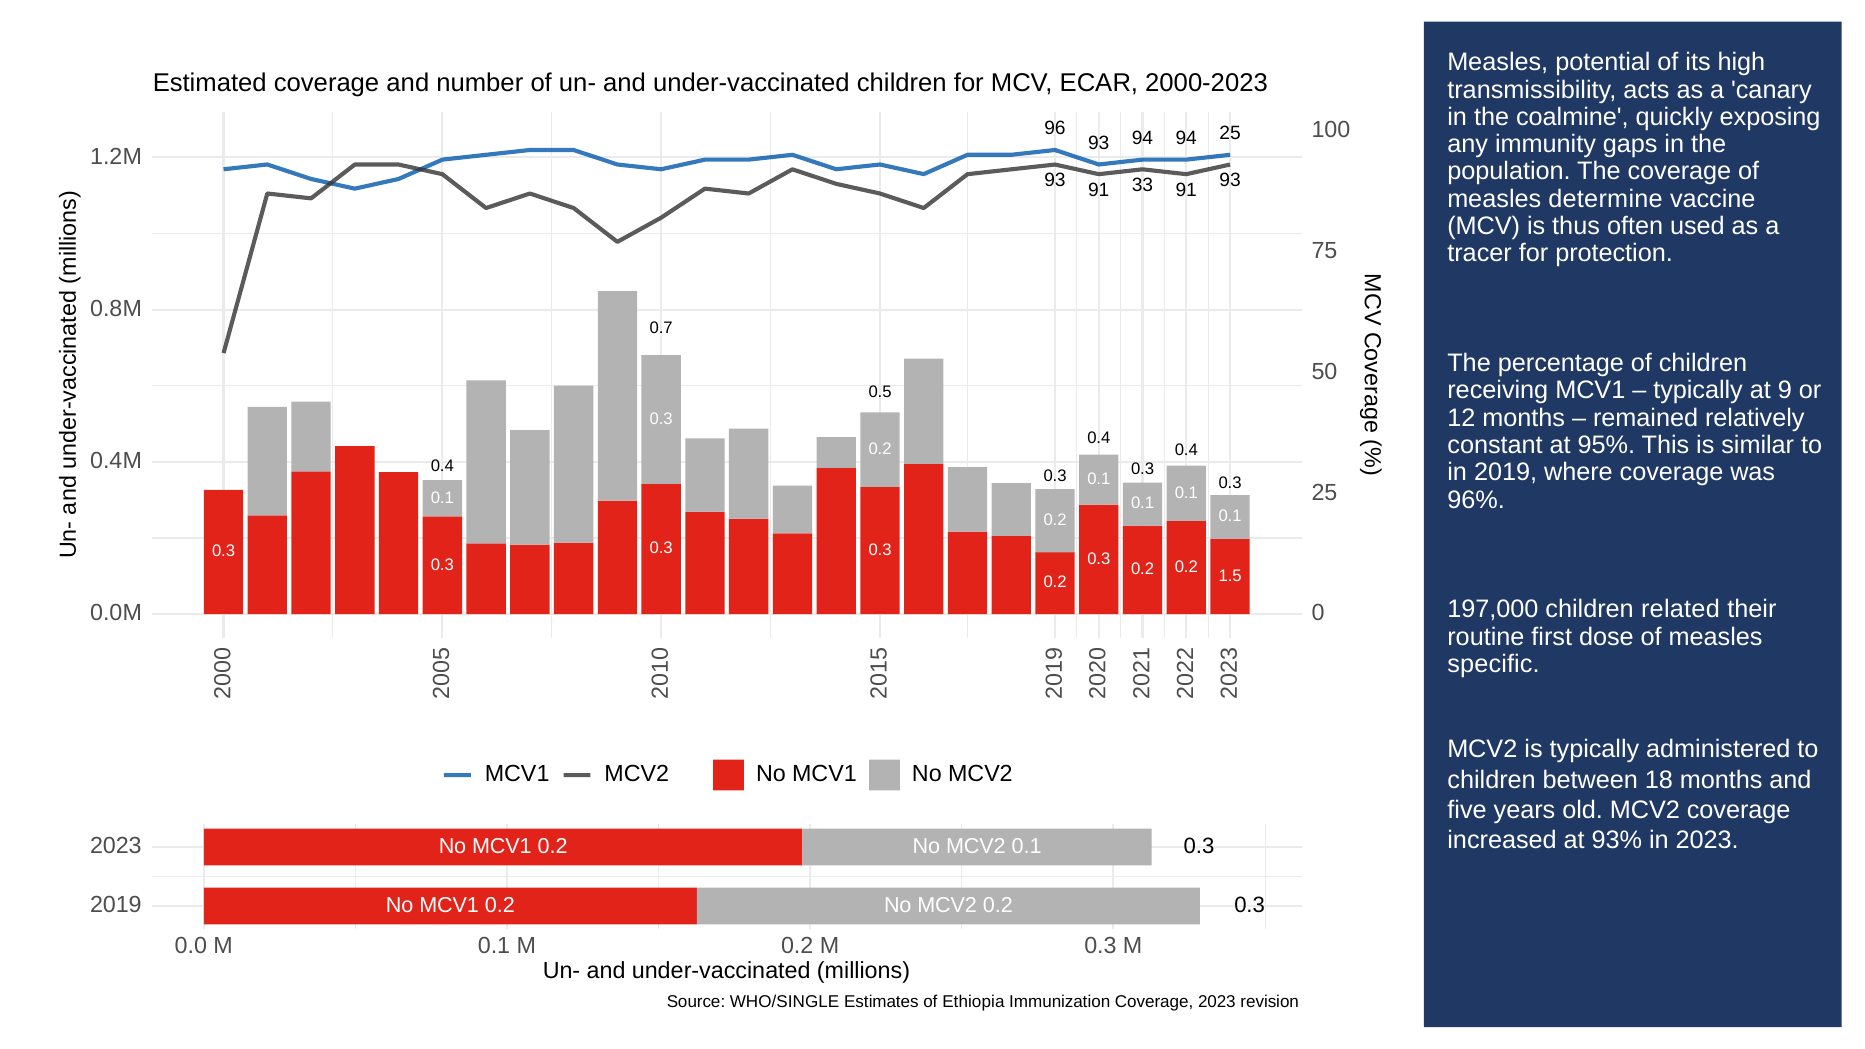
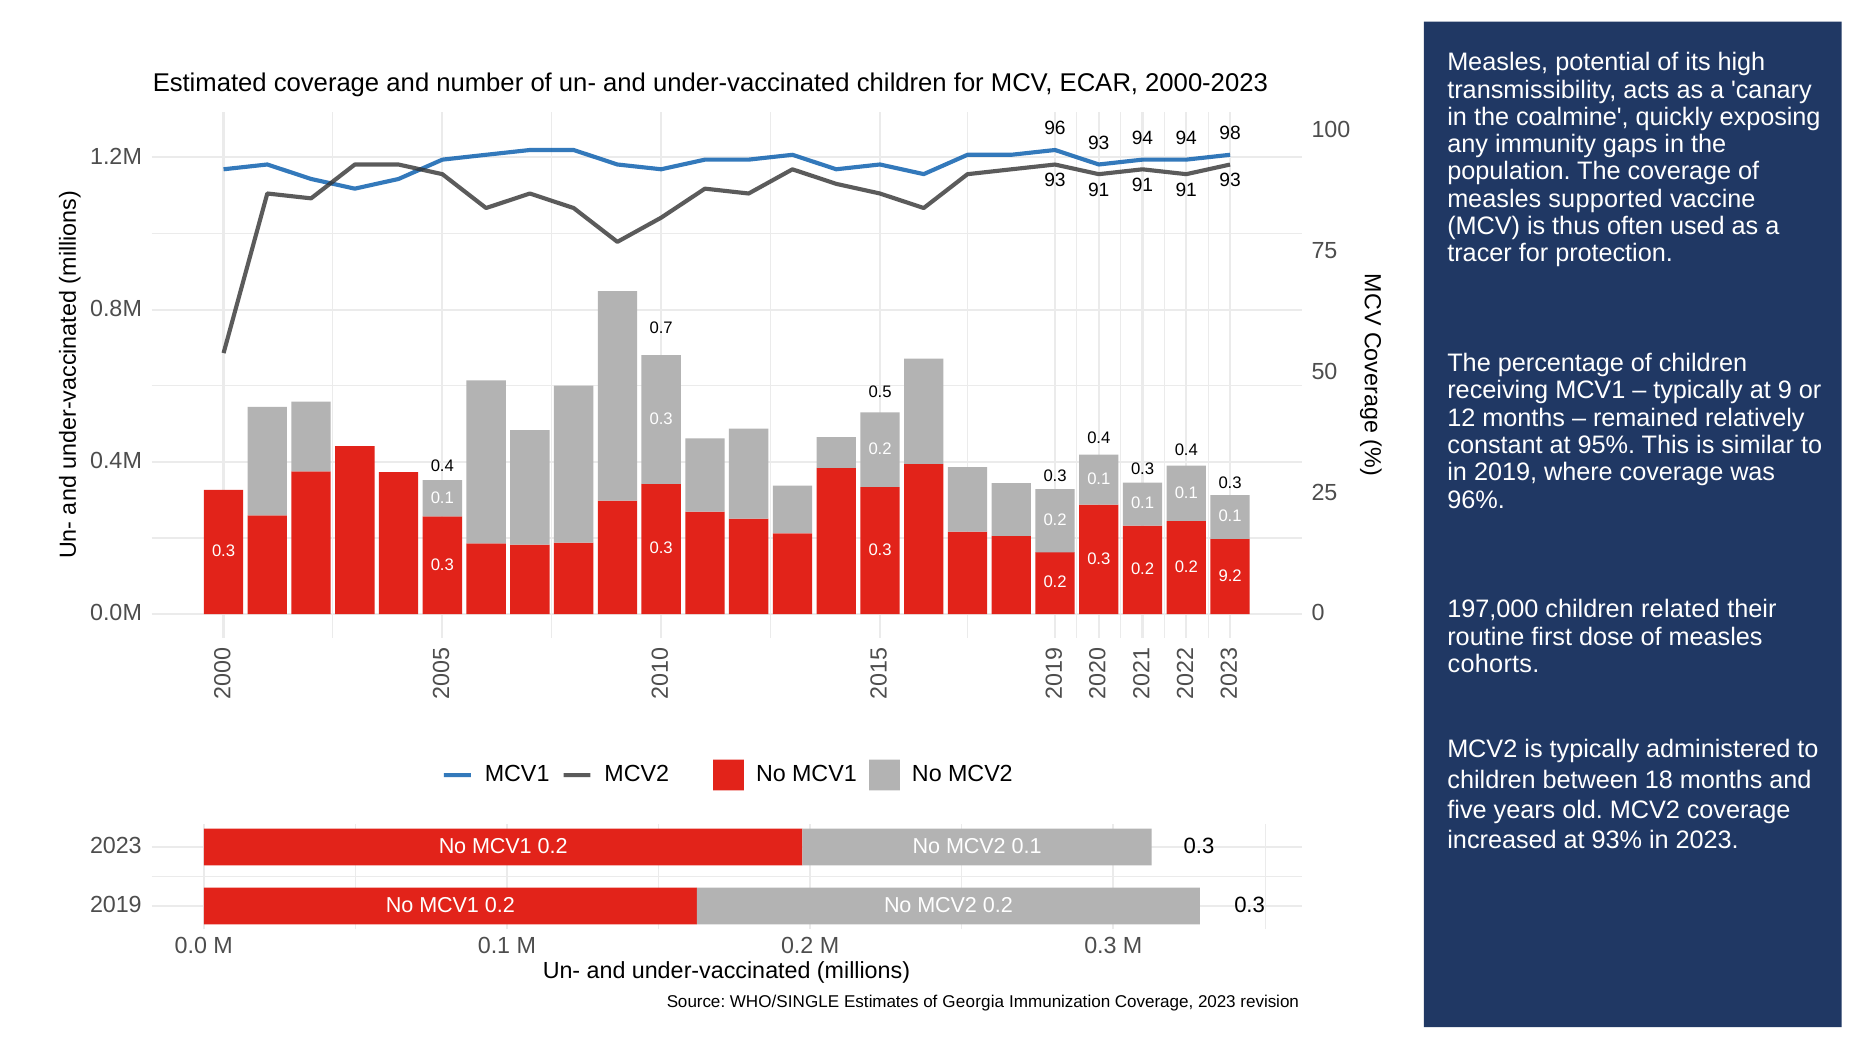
94 25: 25 -> 98
33 at (1142, 185): 33 -> 91
determine: determine -> supported
1.5: 1.5 -> 9.2
specific: specific -> cohorts
Ethiopia: Ethiopia -> Georgia
